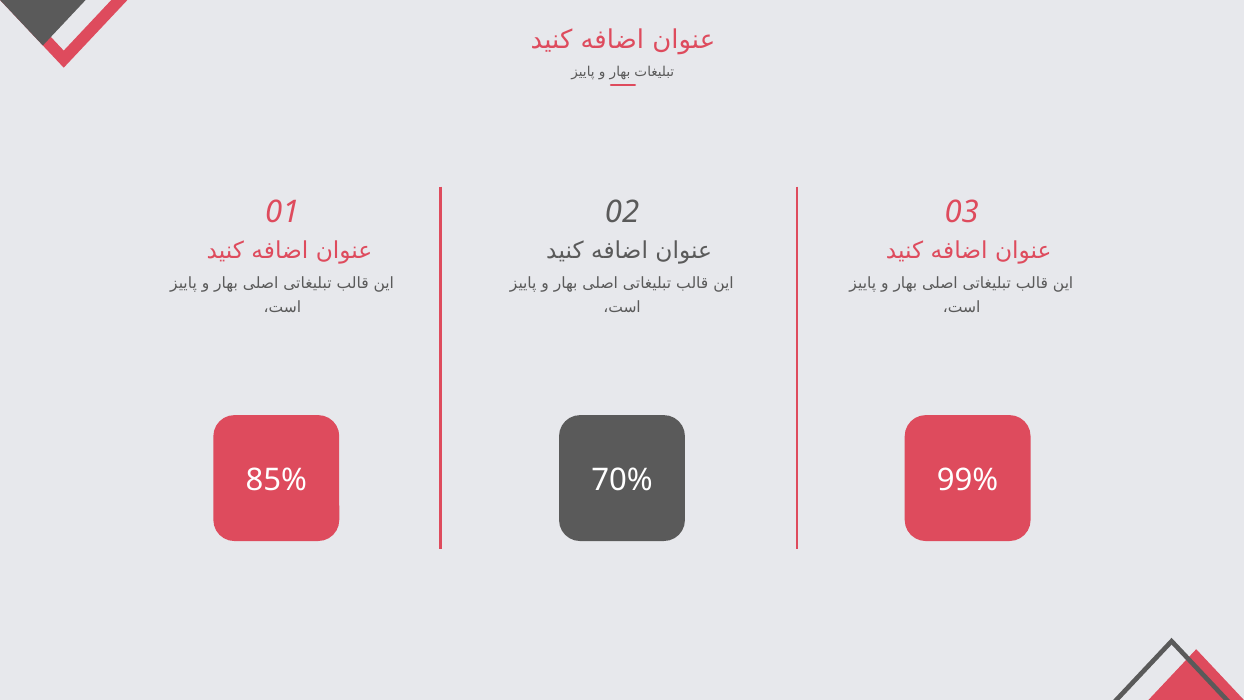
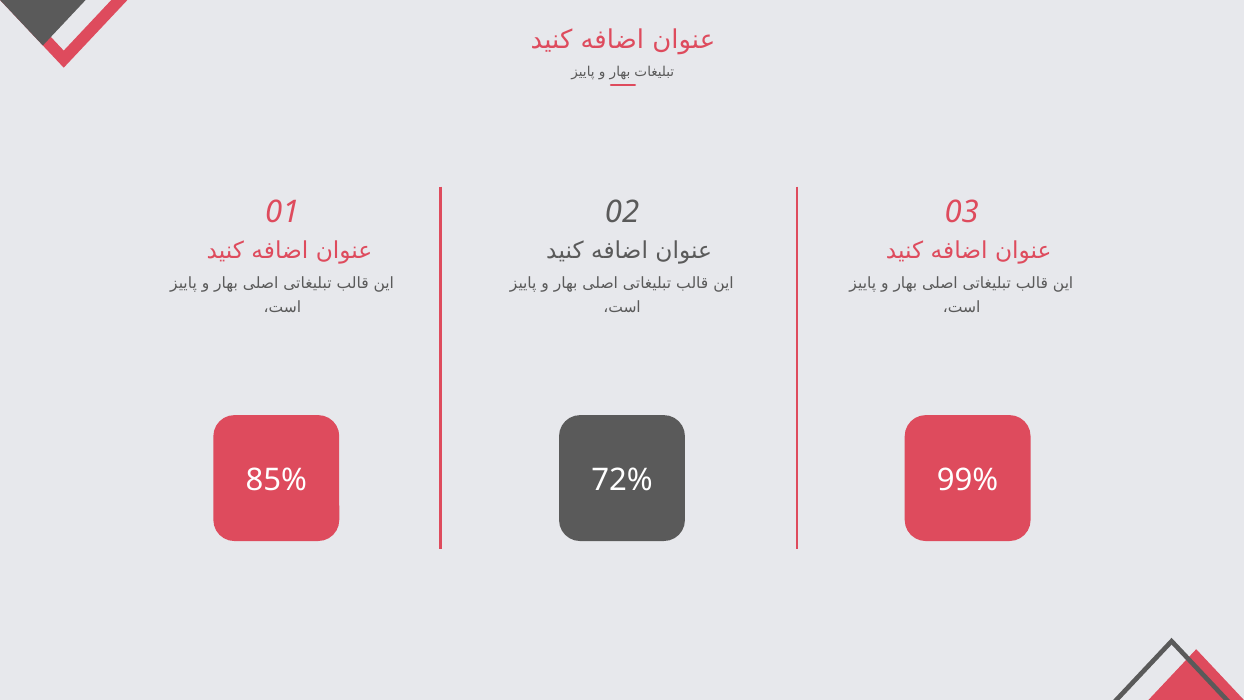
70%: 70% -> 72%
